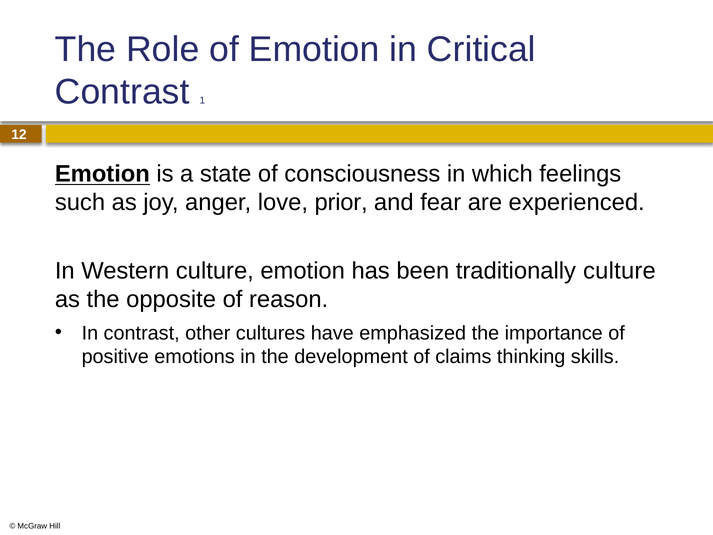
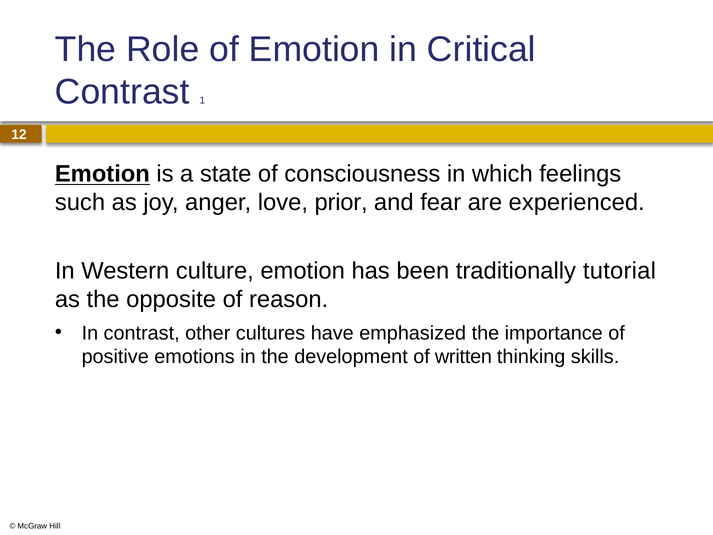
traditionally culture: culture -> tutorial
claims: claims -> written
